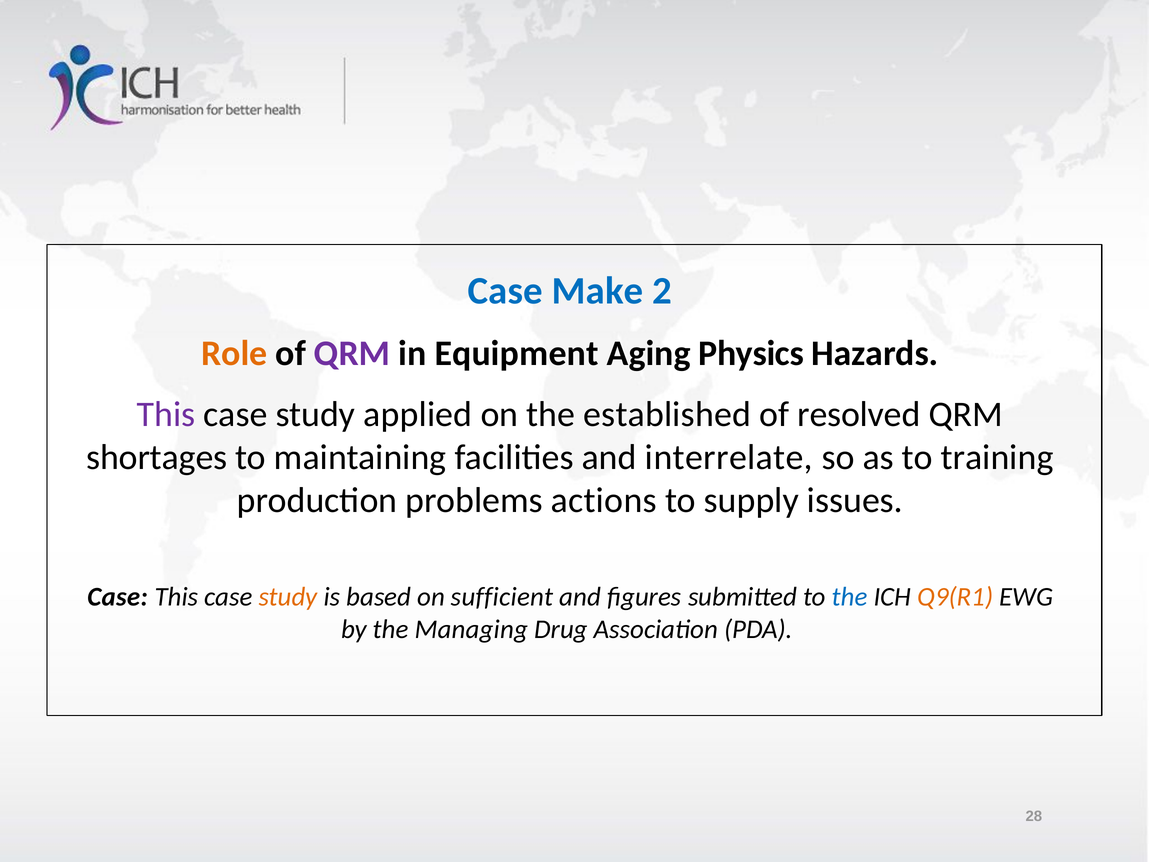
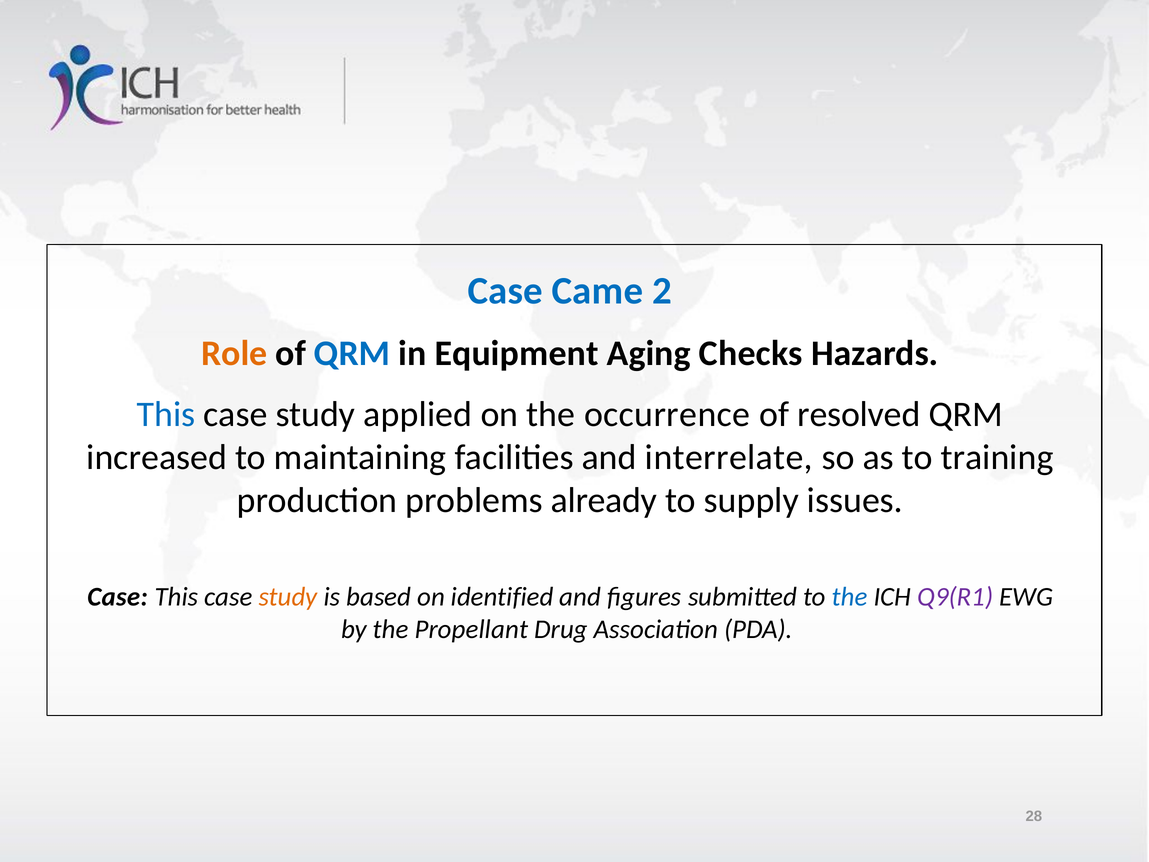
Make: Make -> Came
QRM at (352, 353) colour: purple -> blue
Physics: Physics -> Checks
This at (166, 414) colour: purple -> blue
established: established -> occurrence
shortages: shortages -> increased
actions: actions -> already
sufficient: sufficient -> identified
Q9(R1 colour: orange -> purple
Managing: Managing -> Propellant
